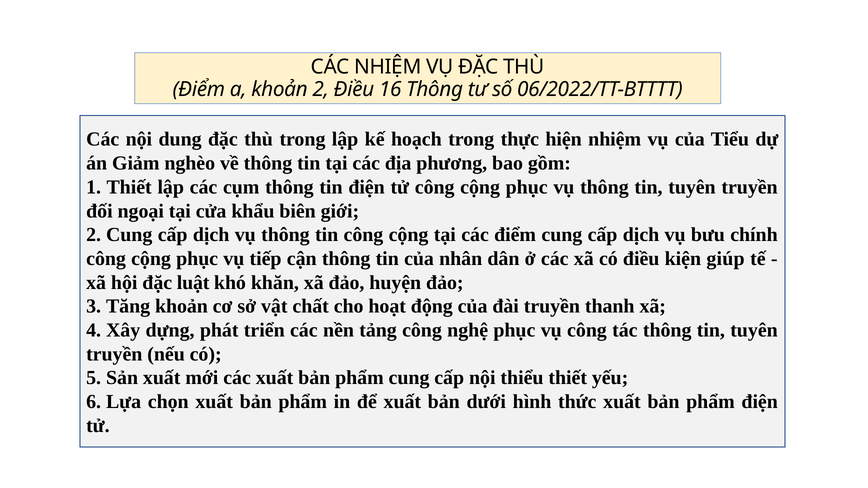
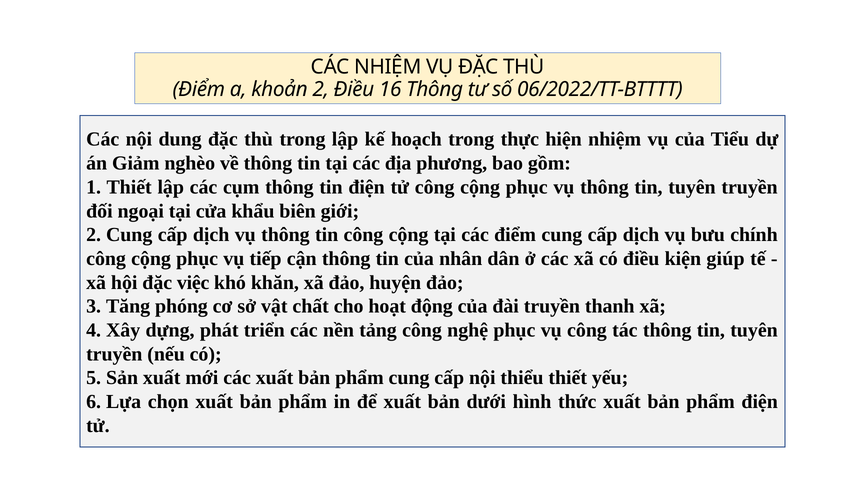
luật: luật -> việc
Tăng khoản: khoản -> phóng
